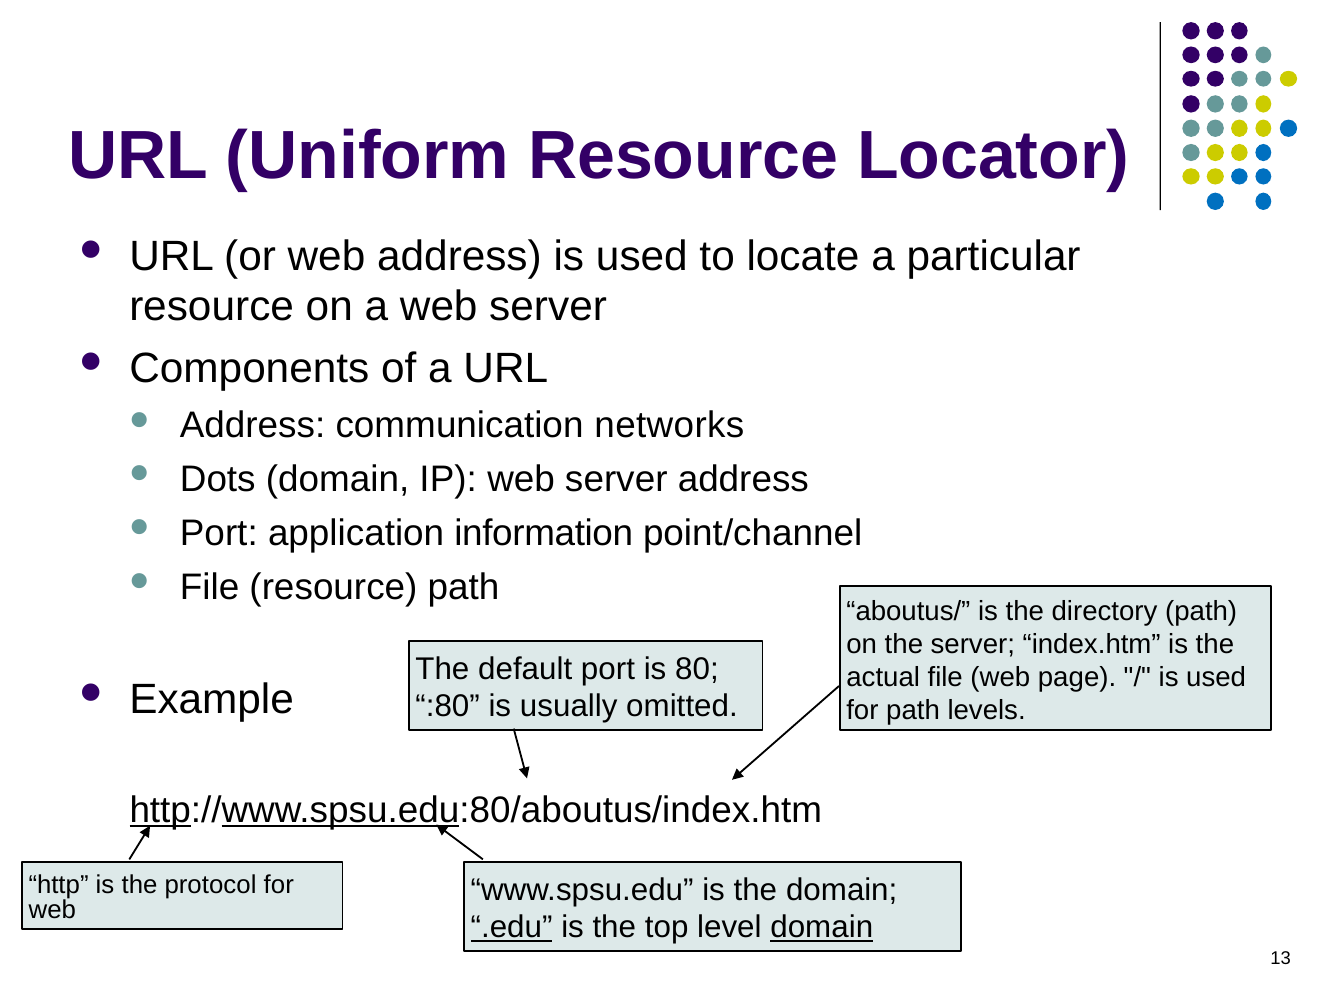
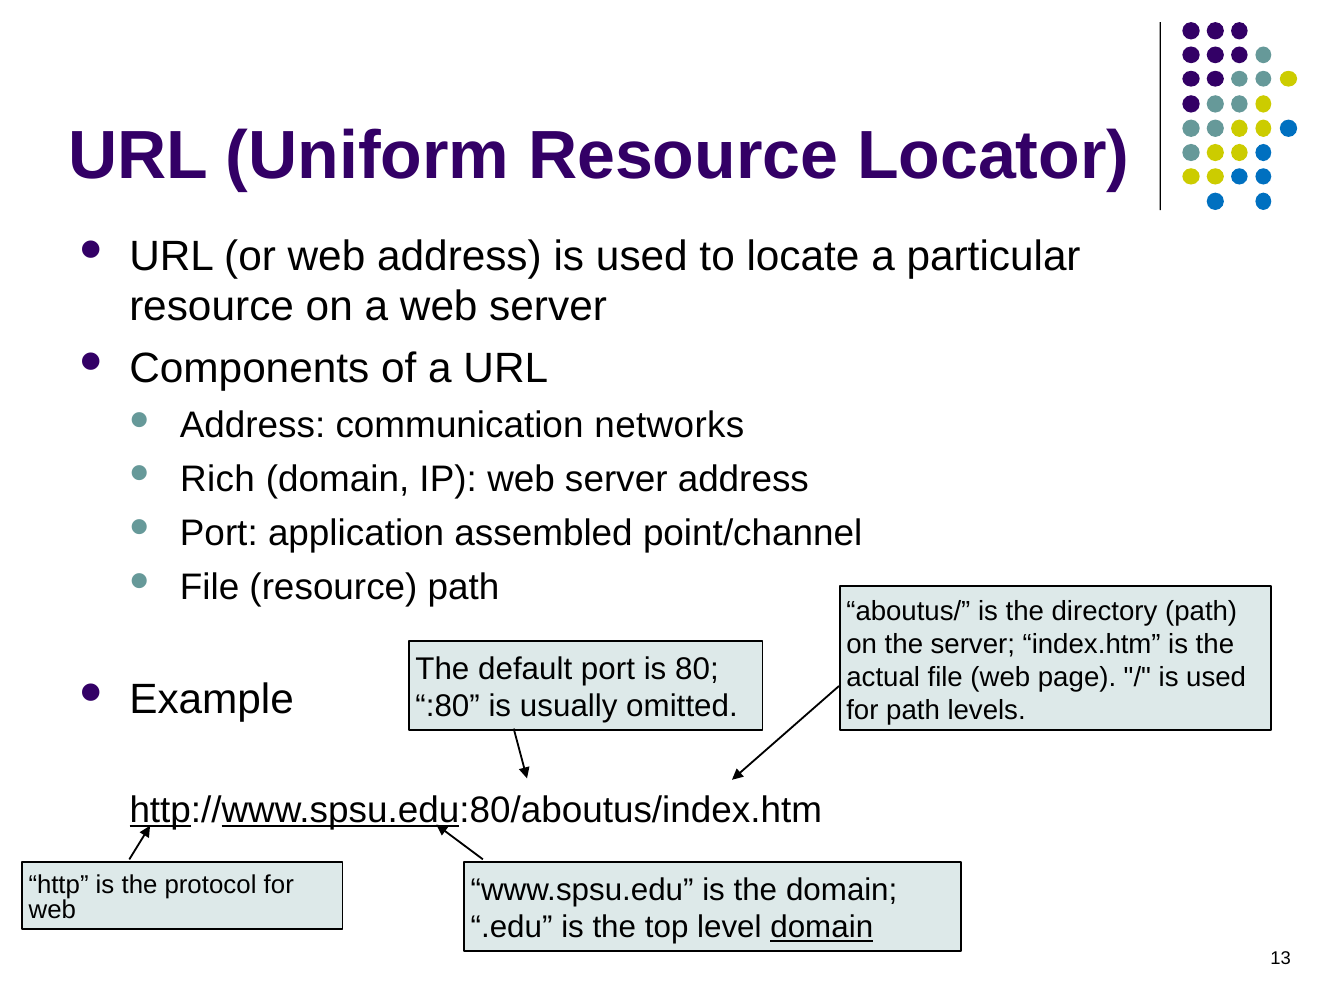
Dots: Dots -> Rich
information: information -> assembled
.edu underline: present -> none
